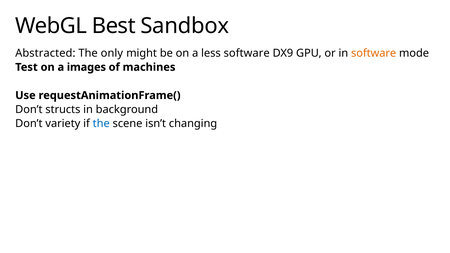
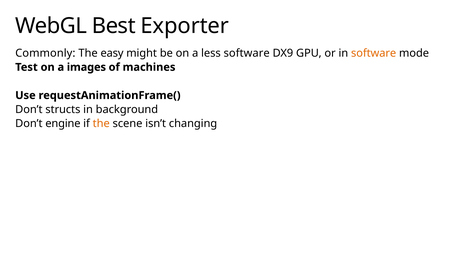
Sandbox: Sandbox -> Exporter
Abstracted: Abstracted -> Commonly
only: only -> easy
variety: variety -> engine
the at (101, 124) colour: blue -> orange
